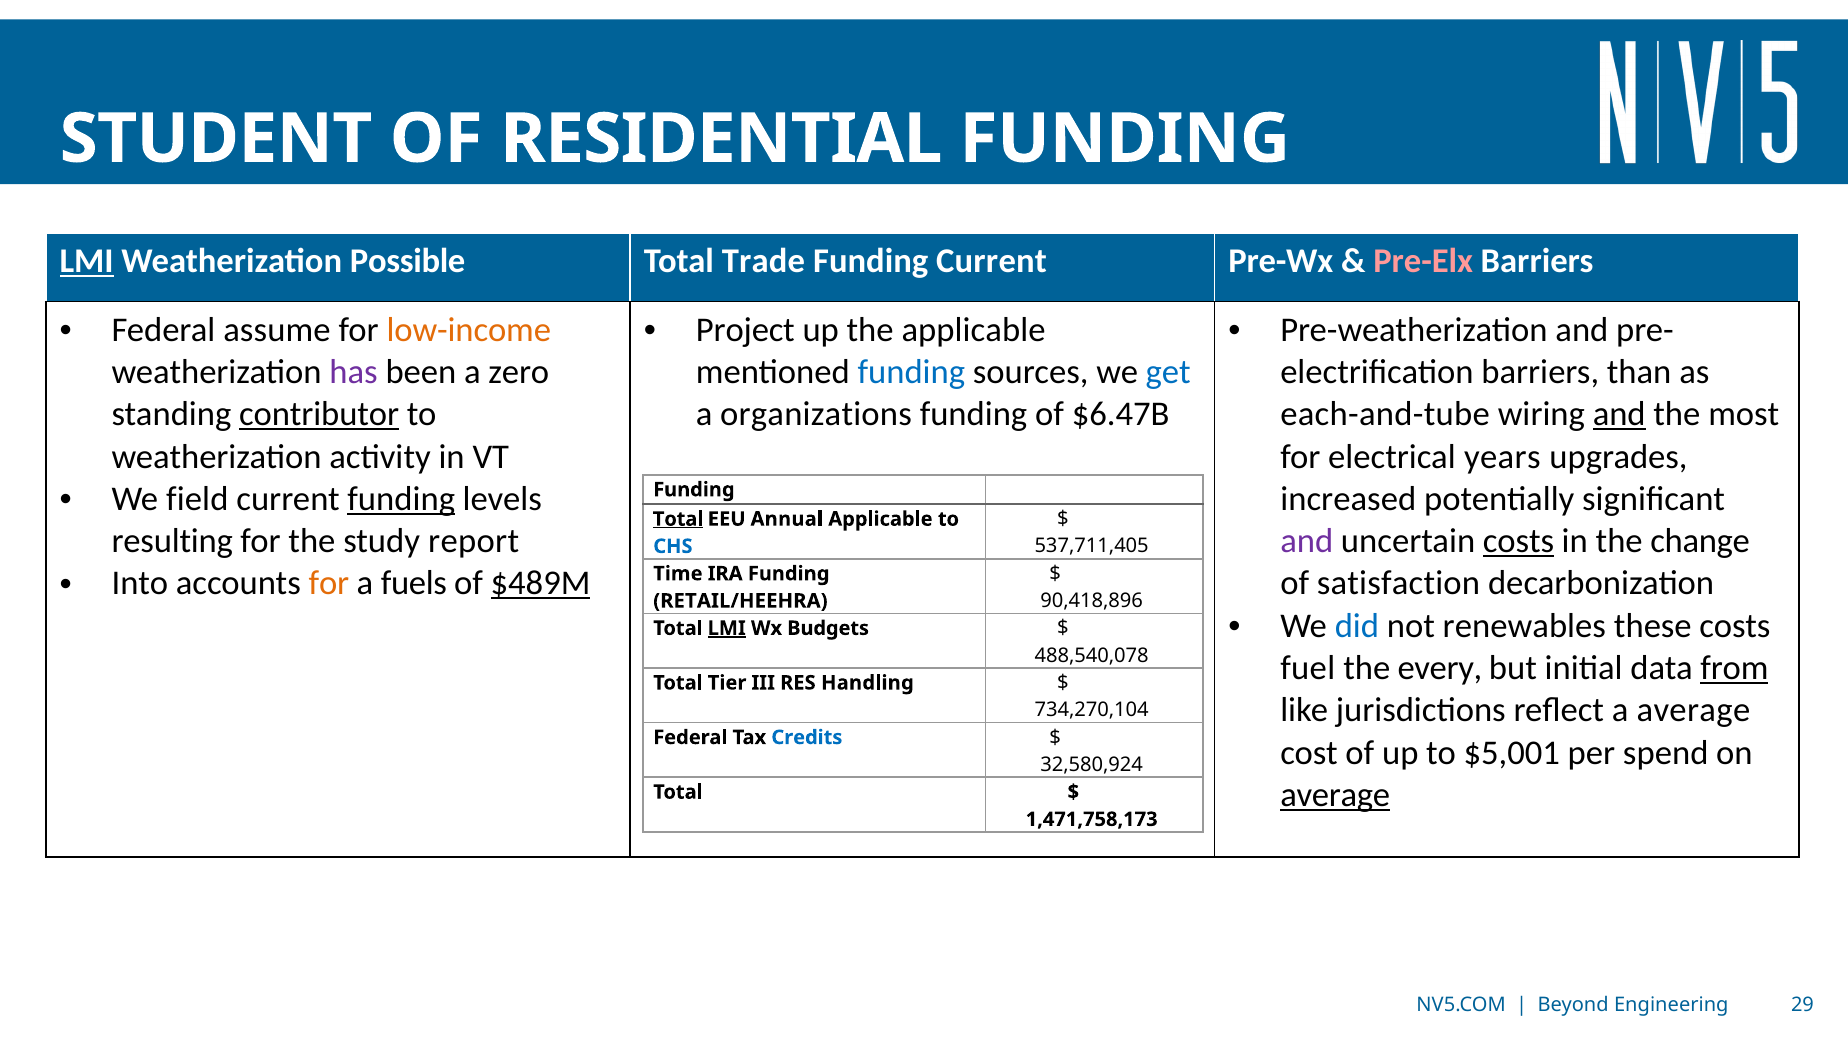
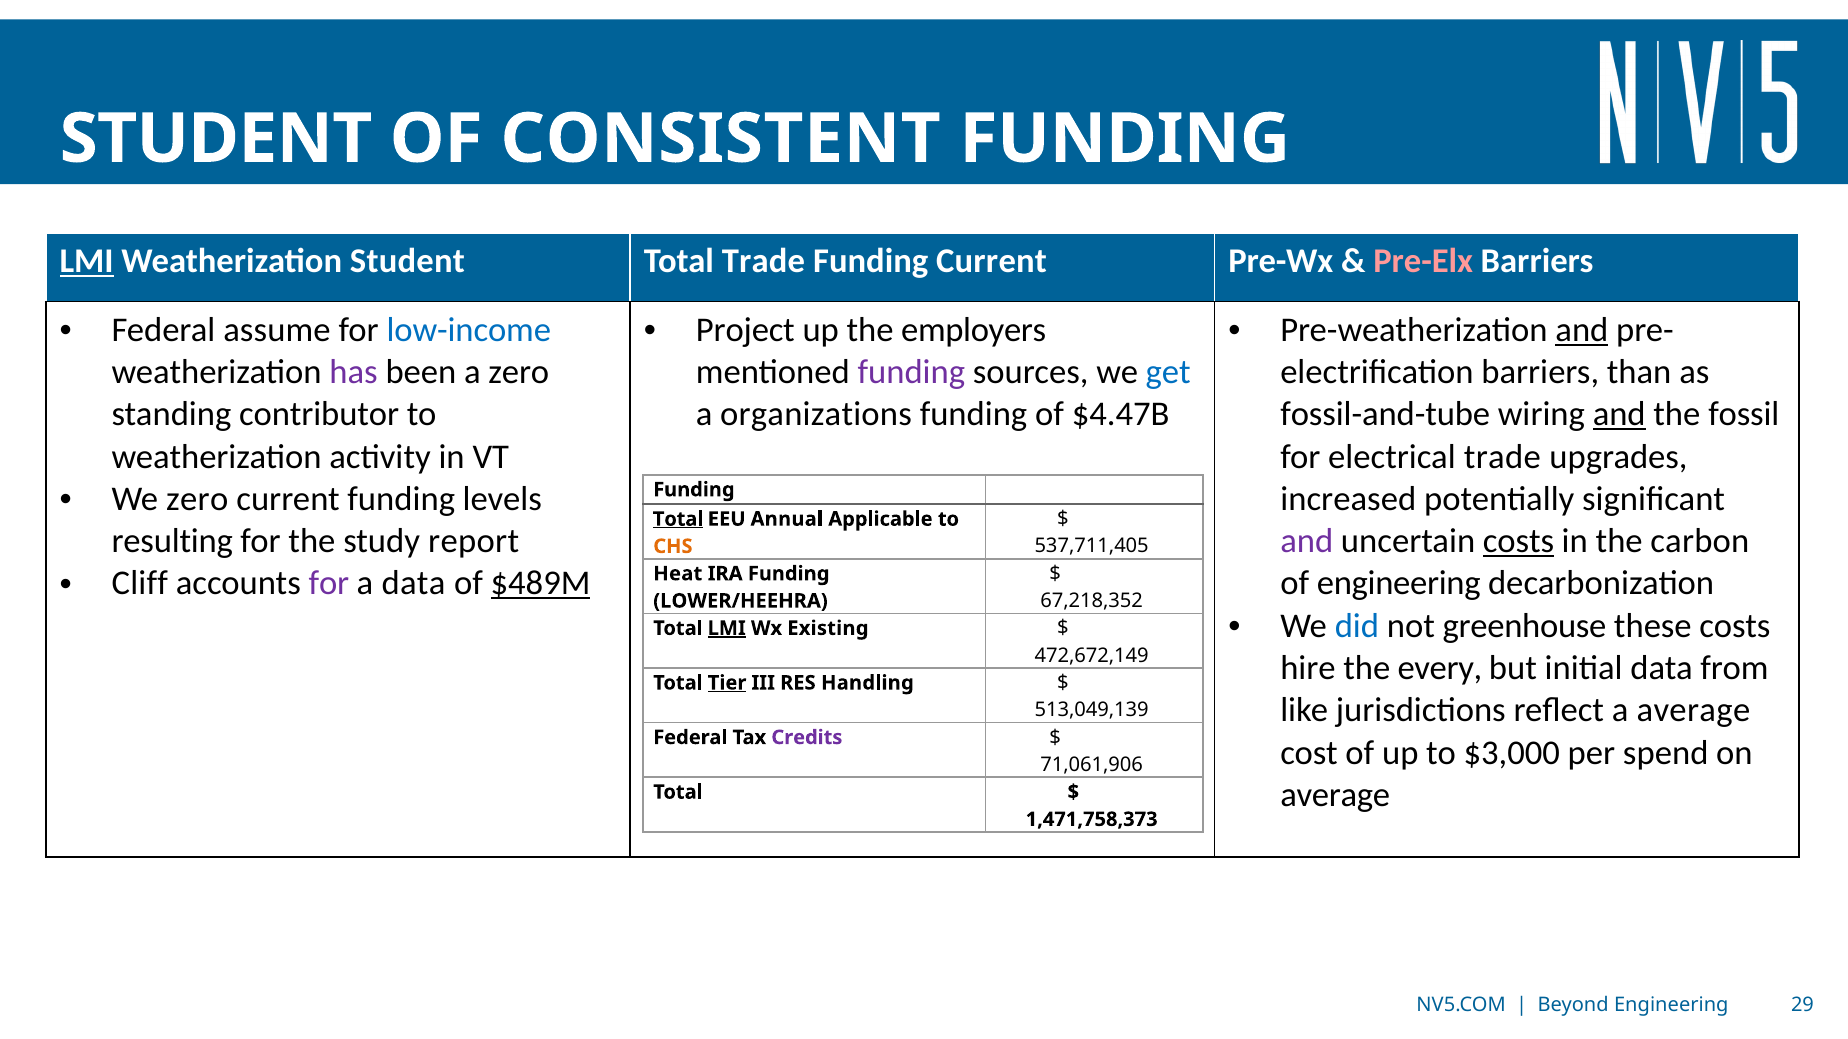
RESIDENTIAL: RESIDENTIAL -> CONSISTENT
Weatherization Possible: Possible -> Student
low-income colour: orange -> blue
the applicable: applicable -> employers
and at (1582, 330) underline: none -> present
funding at (911, 372) colour: blue -> purple
contributor underline: present -> none
$6.47B: $6.47B -> $4.47B
each-and-tube: each-and-tube -> fossil-and-tube
most: most -> fossil
electrical years: years -> trade
We field: field -> zero
funding at (401, 499) underline: present -> none
change: change -> carbon
CHS colour: blue -> orange
Into: Into -> Cliff
for at (329, 584) colour: orange -> purple
a fuels: fuels -> data
of satisfaction: satisfaction -> engineering
Time: Time -> Heat
90,418,896: 90,418,896 -> 67,218,352
RETAIL/HEEHRA: RETAIL/HEEHRA -> LOWER/HEEHRA
renewables: renewables -> greenhouse
Budgets: Budgets -> Existing
488,540,078: 488,540,078 -> 472,672,149
fuel: fuel -> hire
from underline: present -> none
Tier underline: none -> present
734,270,104: 734,270,104 -> 513,049,139
Credits colour: blue -> purple
$5,001: $5,001 -> $3,000
32,580,924: 32,580,924 -> 71,061,906
average at (1335, 795) underline: present -> none
1,471,758,173: 1,471,758,173 -> 1,471,758,373
